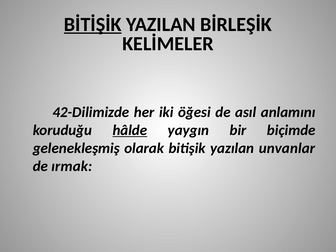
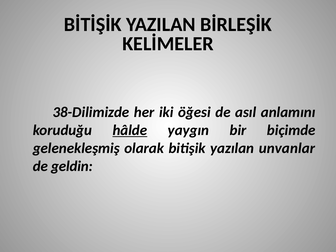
BİTİŞİK underline: present -> none
42-Dilimizde: 42-Dilimizde -> 38-Dilimizde
ırmak: ırmak -> geldin
